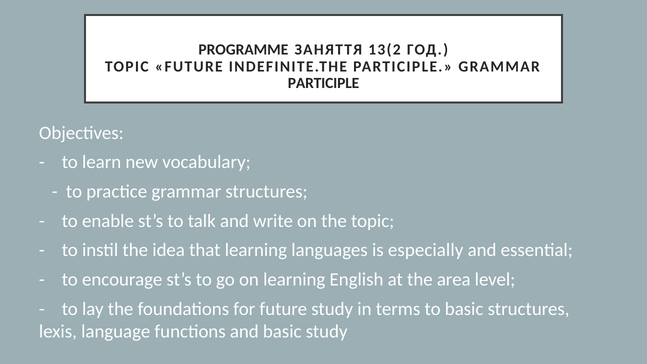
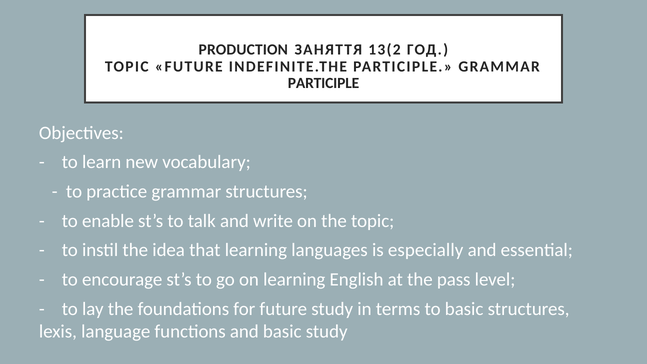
PROGRAMME: PROGRAMME -> PRODUCTION
area: area -> pass
